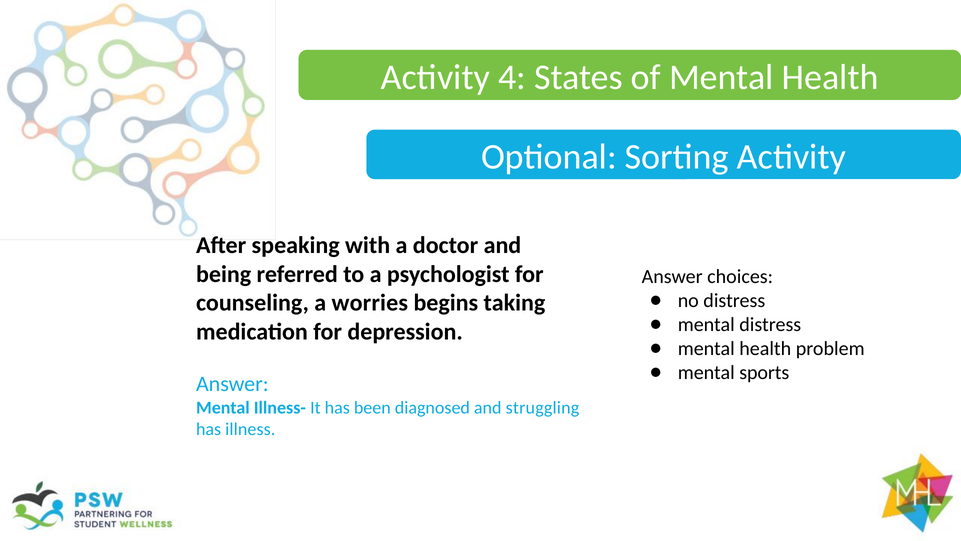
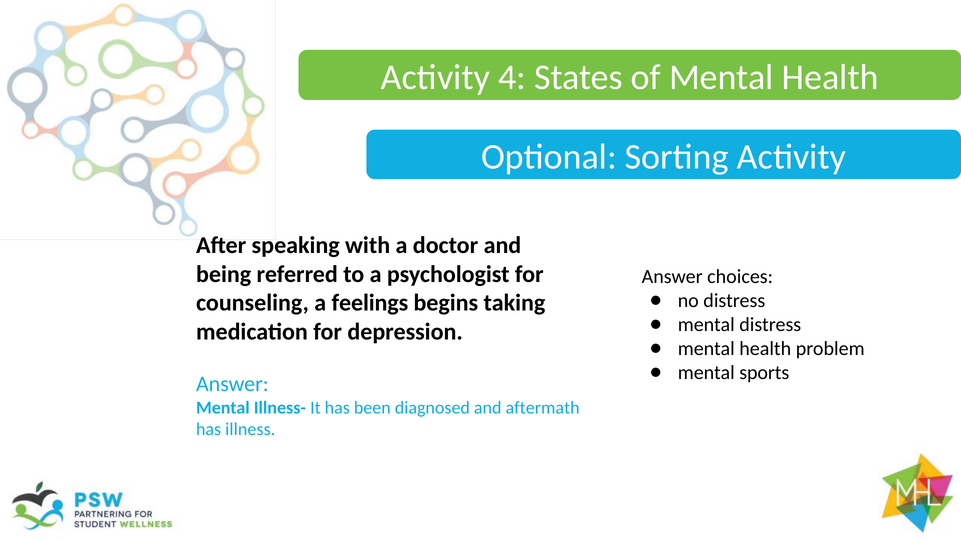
worries: worries -> feelings
struggling: struggling -> aftermath
